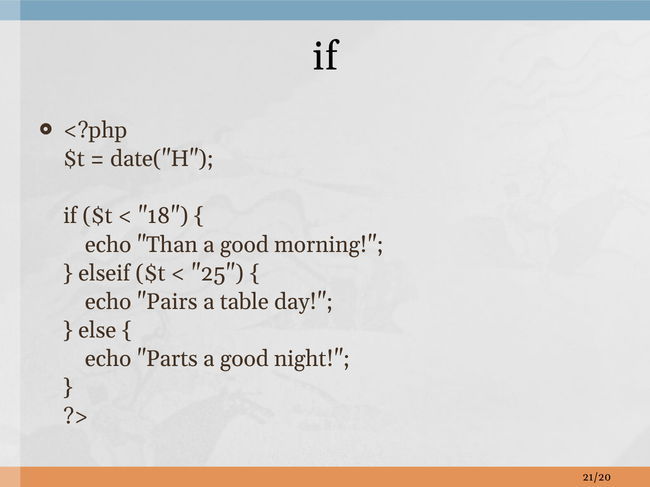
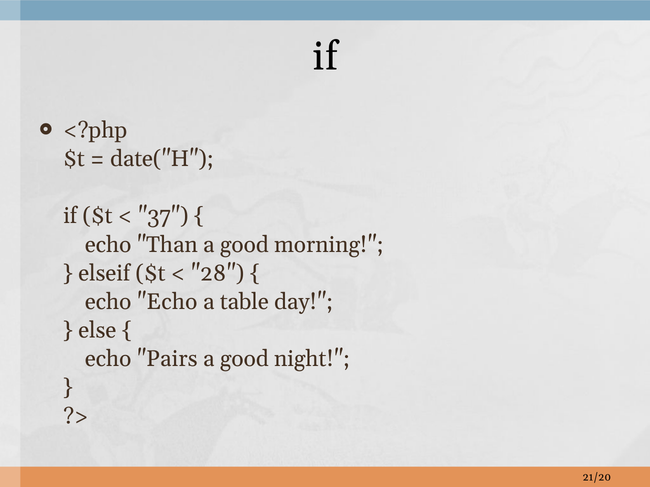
18: 18 -> 37
25: 25 -> 28
echo Pairs: Pairs -> Echo
Parts: Parts -> Pairs
